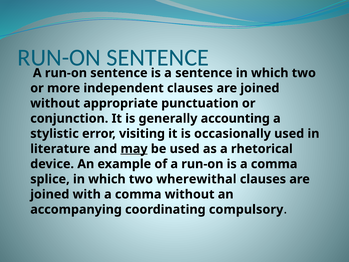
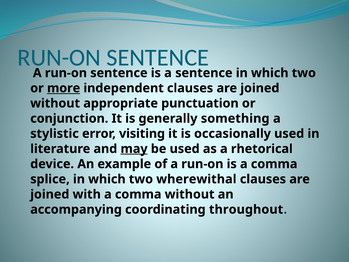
more underline: none -> present
accounting: accounting -> something
compulsory: compulsory -> throughout
